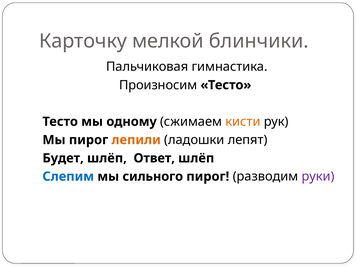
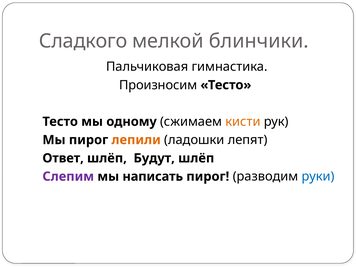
Карточку: Карточку -> Сладкого
Будет: Будет -> Ответ
Ответ: Ответ -> Будут
Слепим colour: blue -> purple
сильного: сильного -> написать
руки colour: purple -> blue
